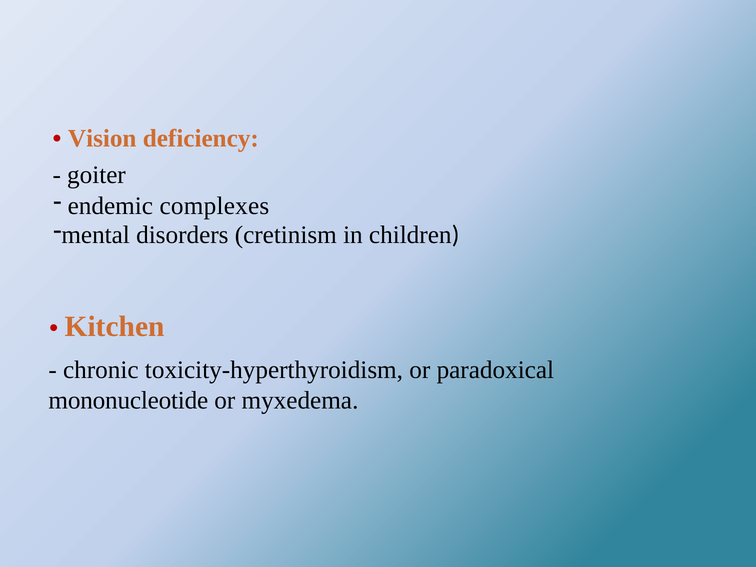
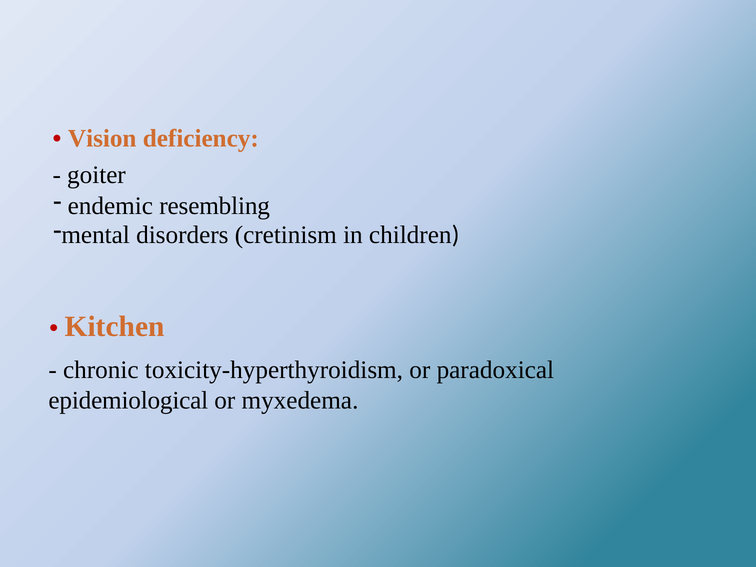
complexes: complexes -> resembling
mononucleotide: mononucleotide -> epidemiological
